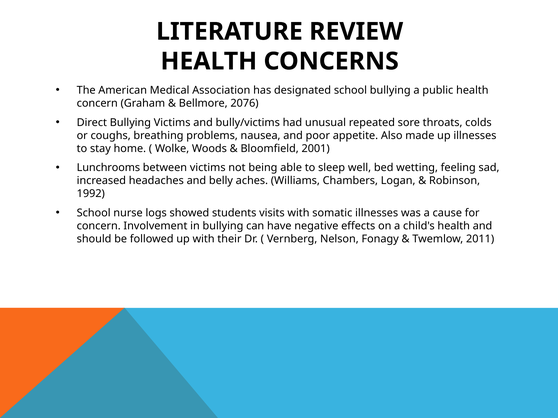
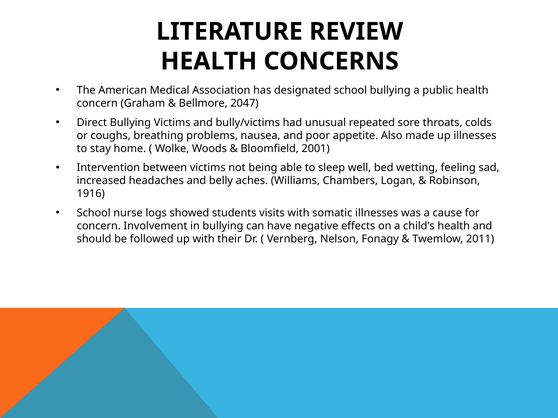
2076: 2076 -> 2047
Lunchrooms: Lunchrooms -> Intervention
1992: 1992 -> 1916
